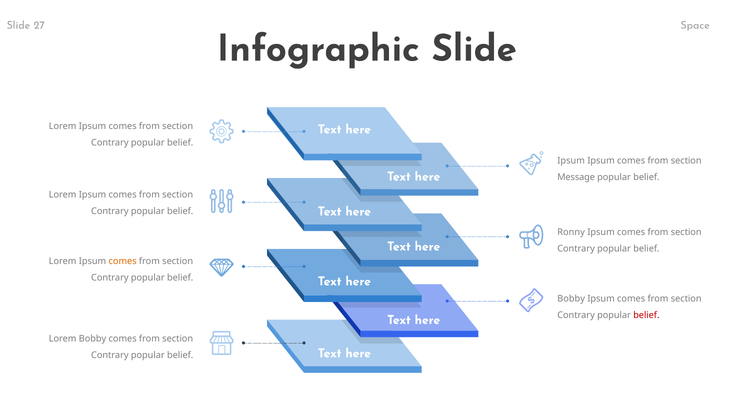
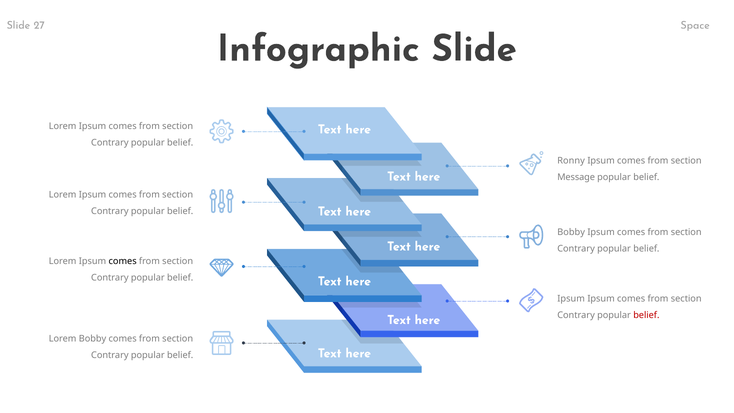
Ipsum at (571, 161): Ipsum -> Ronny
Ronny at (571, 232): Ronny -> Bobby
comes at (123, 261) colour: orange -> black
Bobby at (571, 299): Bobby -> Ipsum
